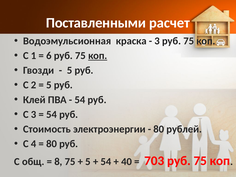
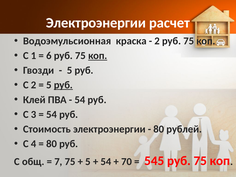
Поставленными at (96, 23): Поставленными -> Электроэнергии
3 at (157, 41): 3 -> 2
руб at (63, 85) underline: none -> present
8: 8 -> 7
40: 40 -> 70
703: 703 -> 545
